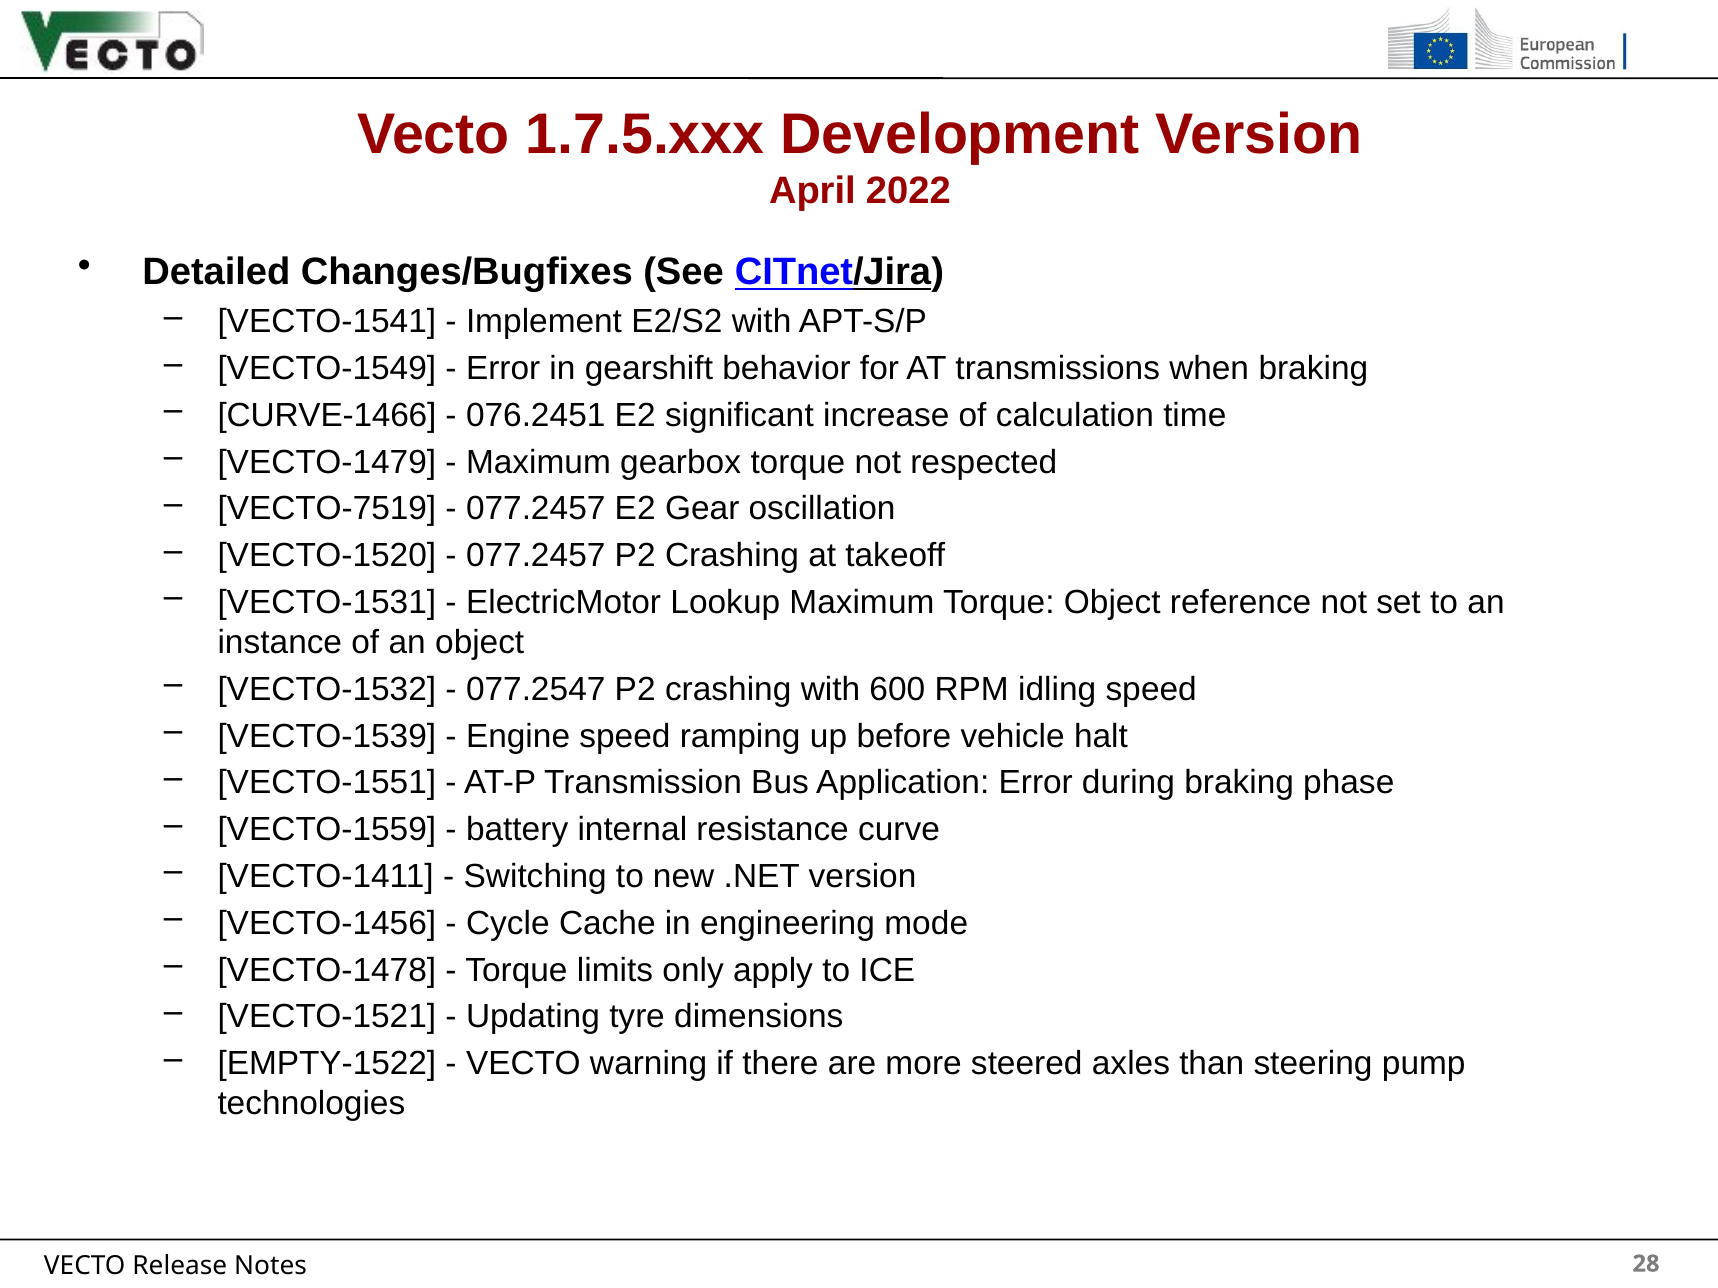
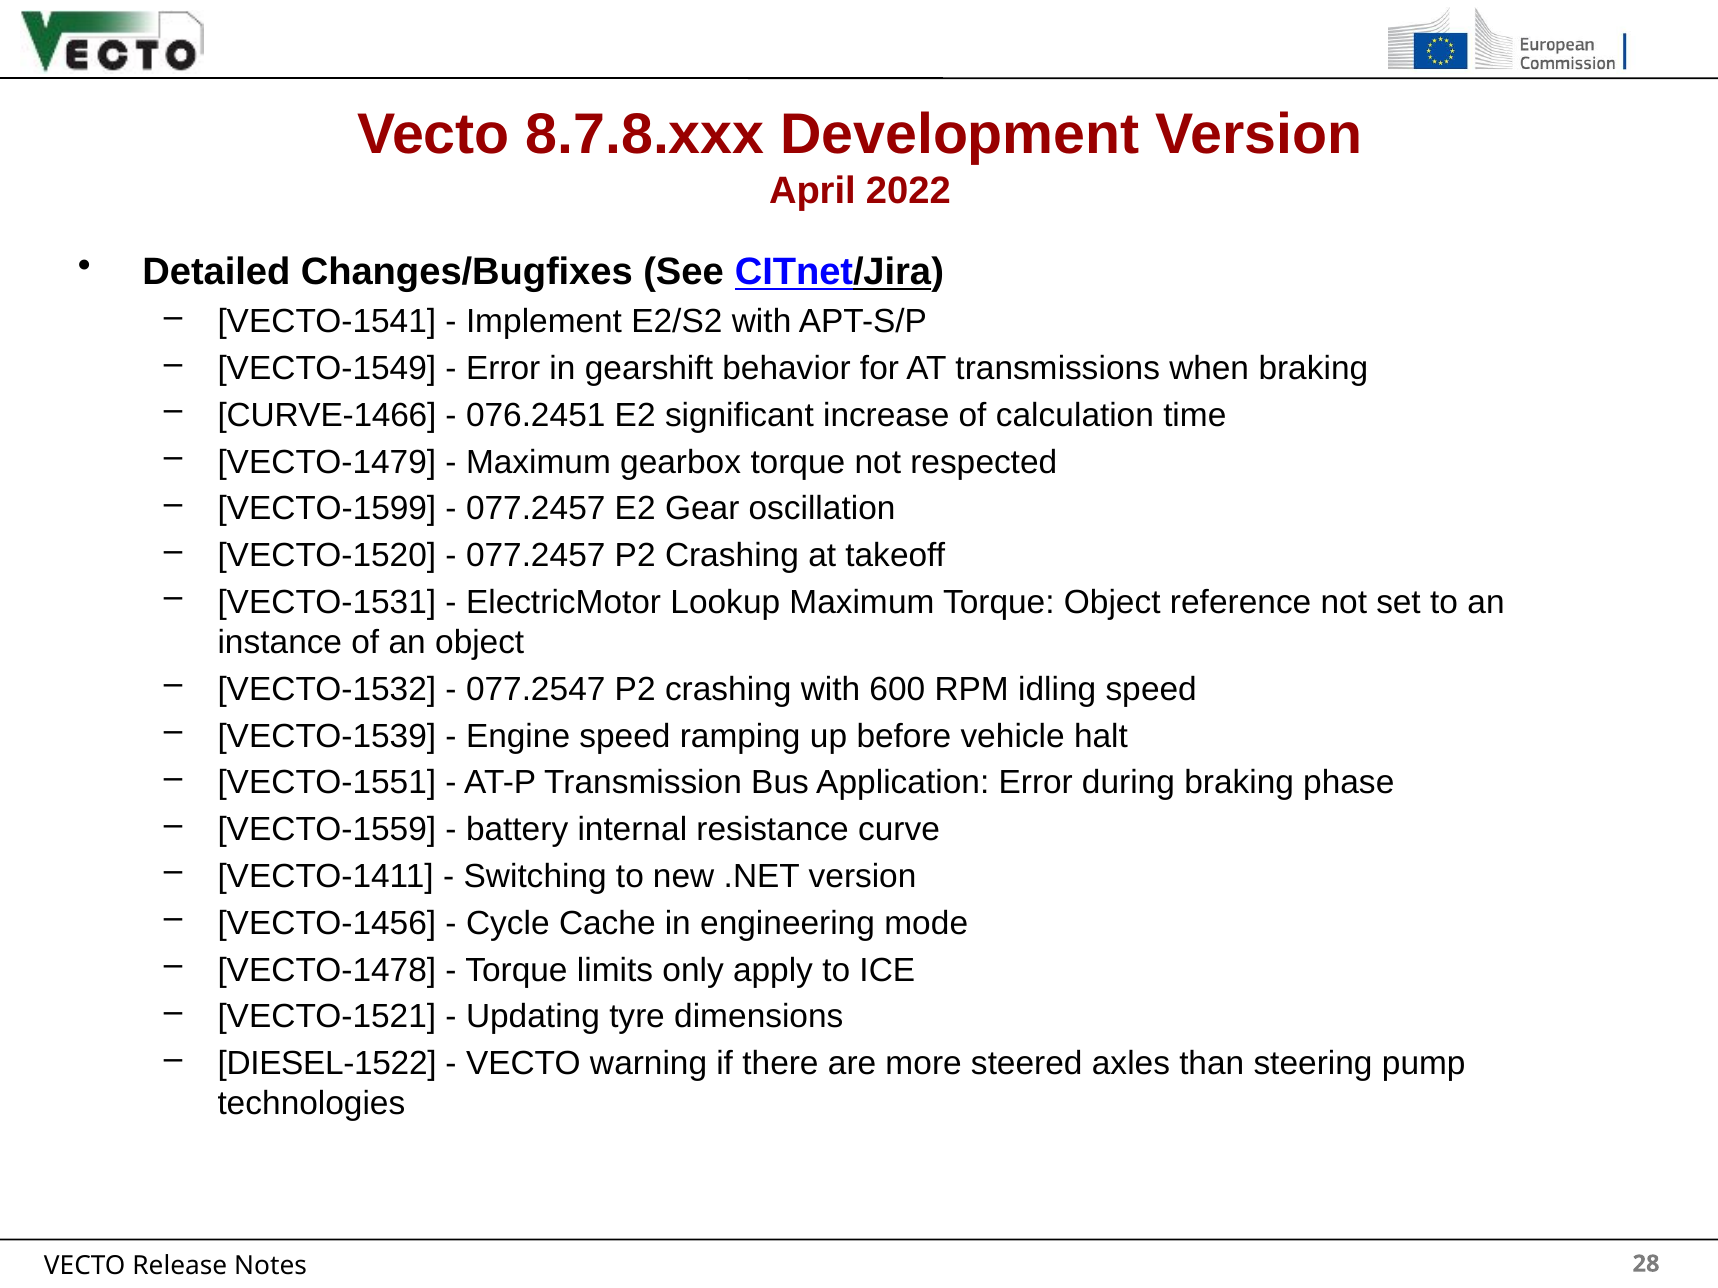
1.7.5.xxx: 1.7.5.xxx -> 8.7.8.xxx
VECTO-7519: VECTO-7519 -> VECTO-1599
EMPTY-1522: EMPTY-1522 -> DIESEL-1522
